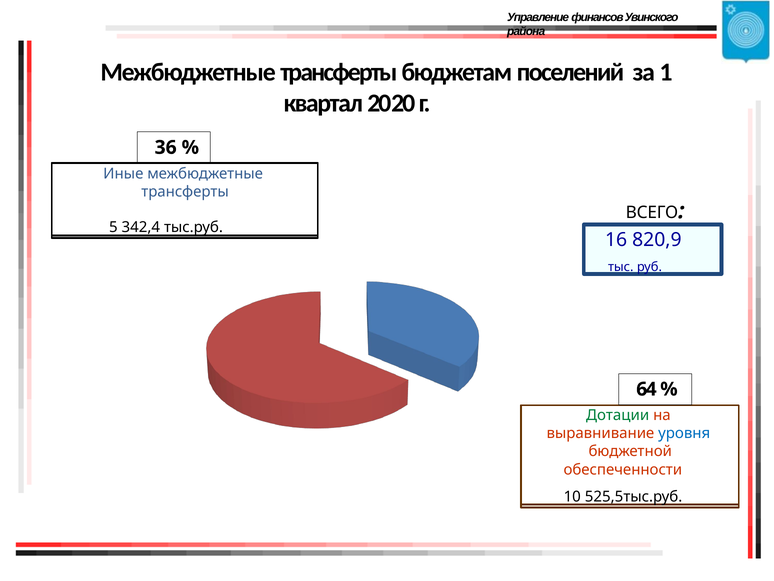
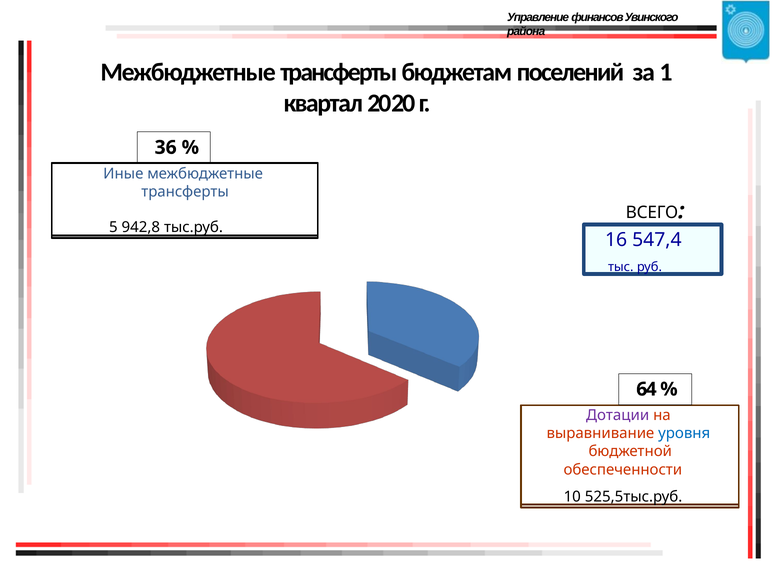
342,4: 342,4 -> 942,8
820,9: 820,9 -> 547,4
Дотации colour: green -> purple
